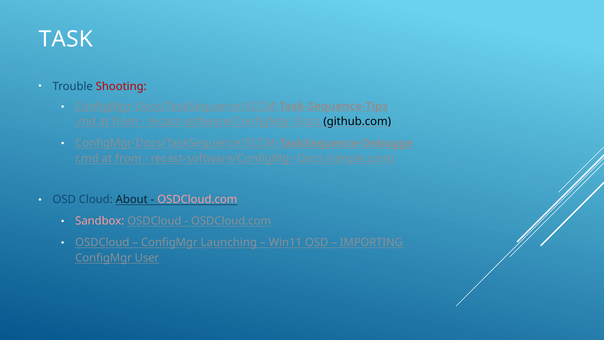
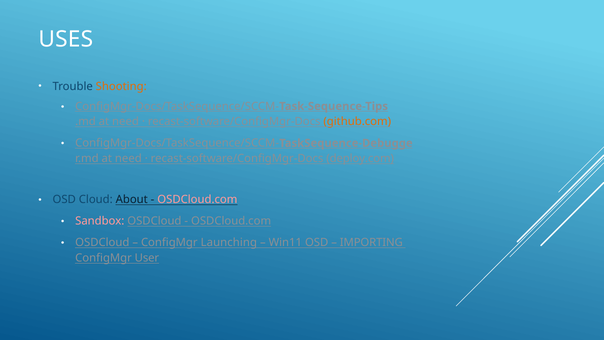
TASK: TASK -> USES
Shooting colour: red -> orange
from at (125, 122): from -> need
github.com colour: black -> orange
from at (128, 158): from -> need
simple.com: simple.com -> deploy.com
